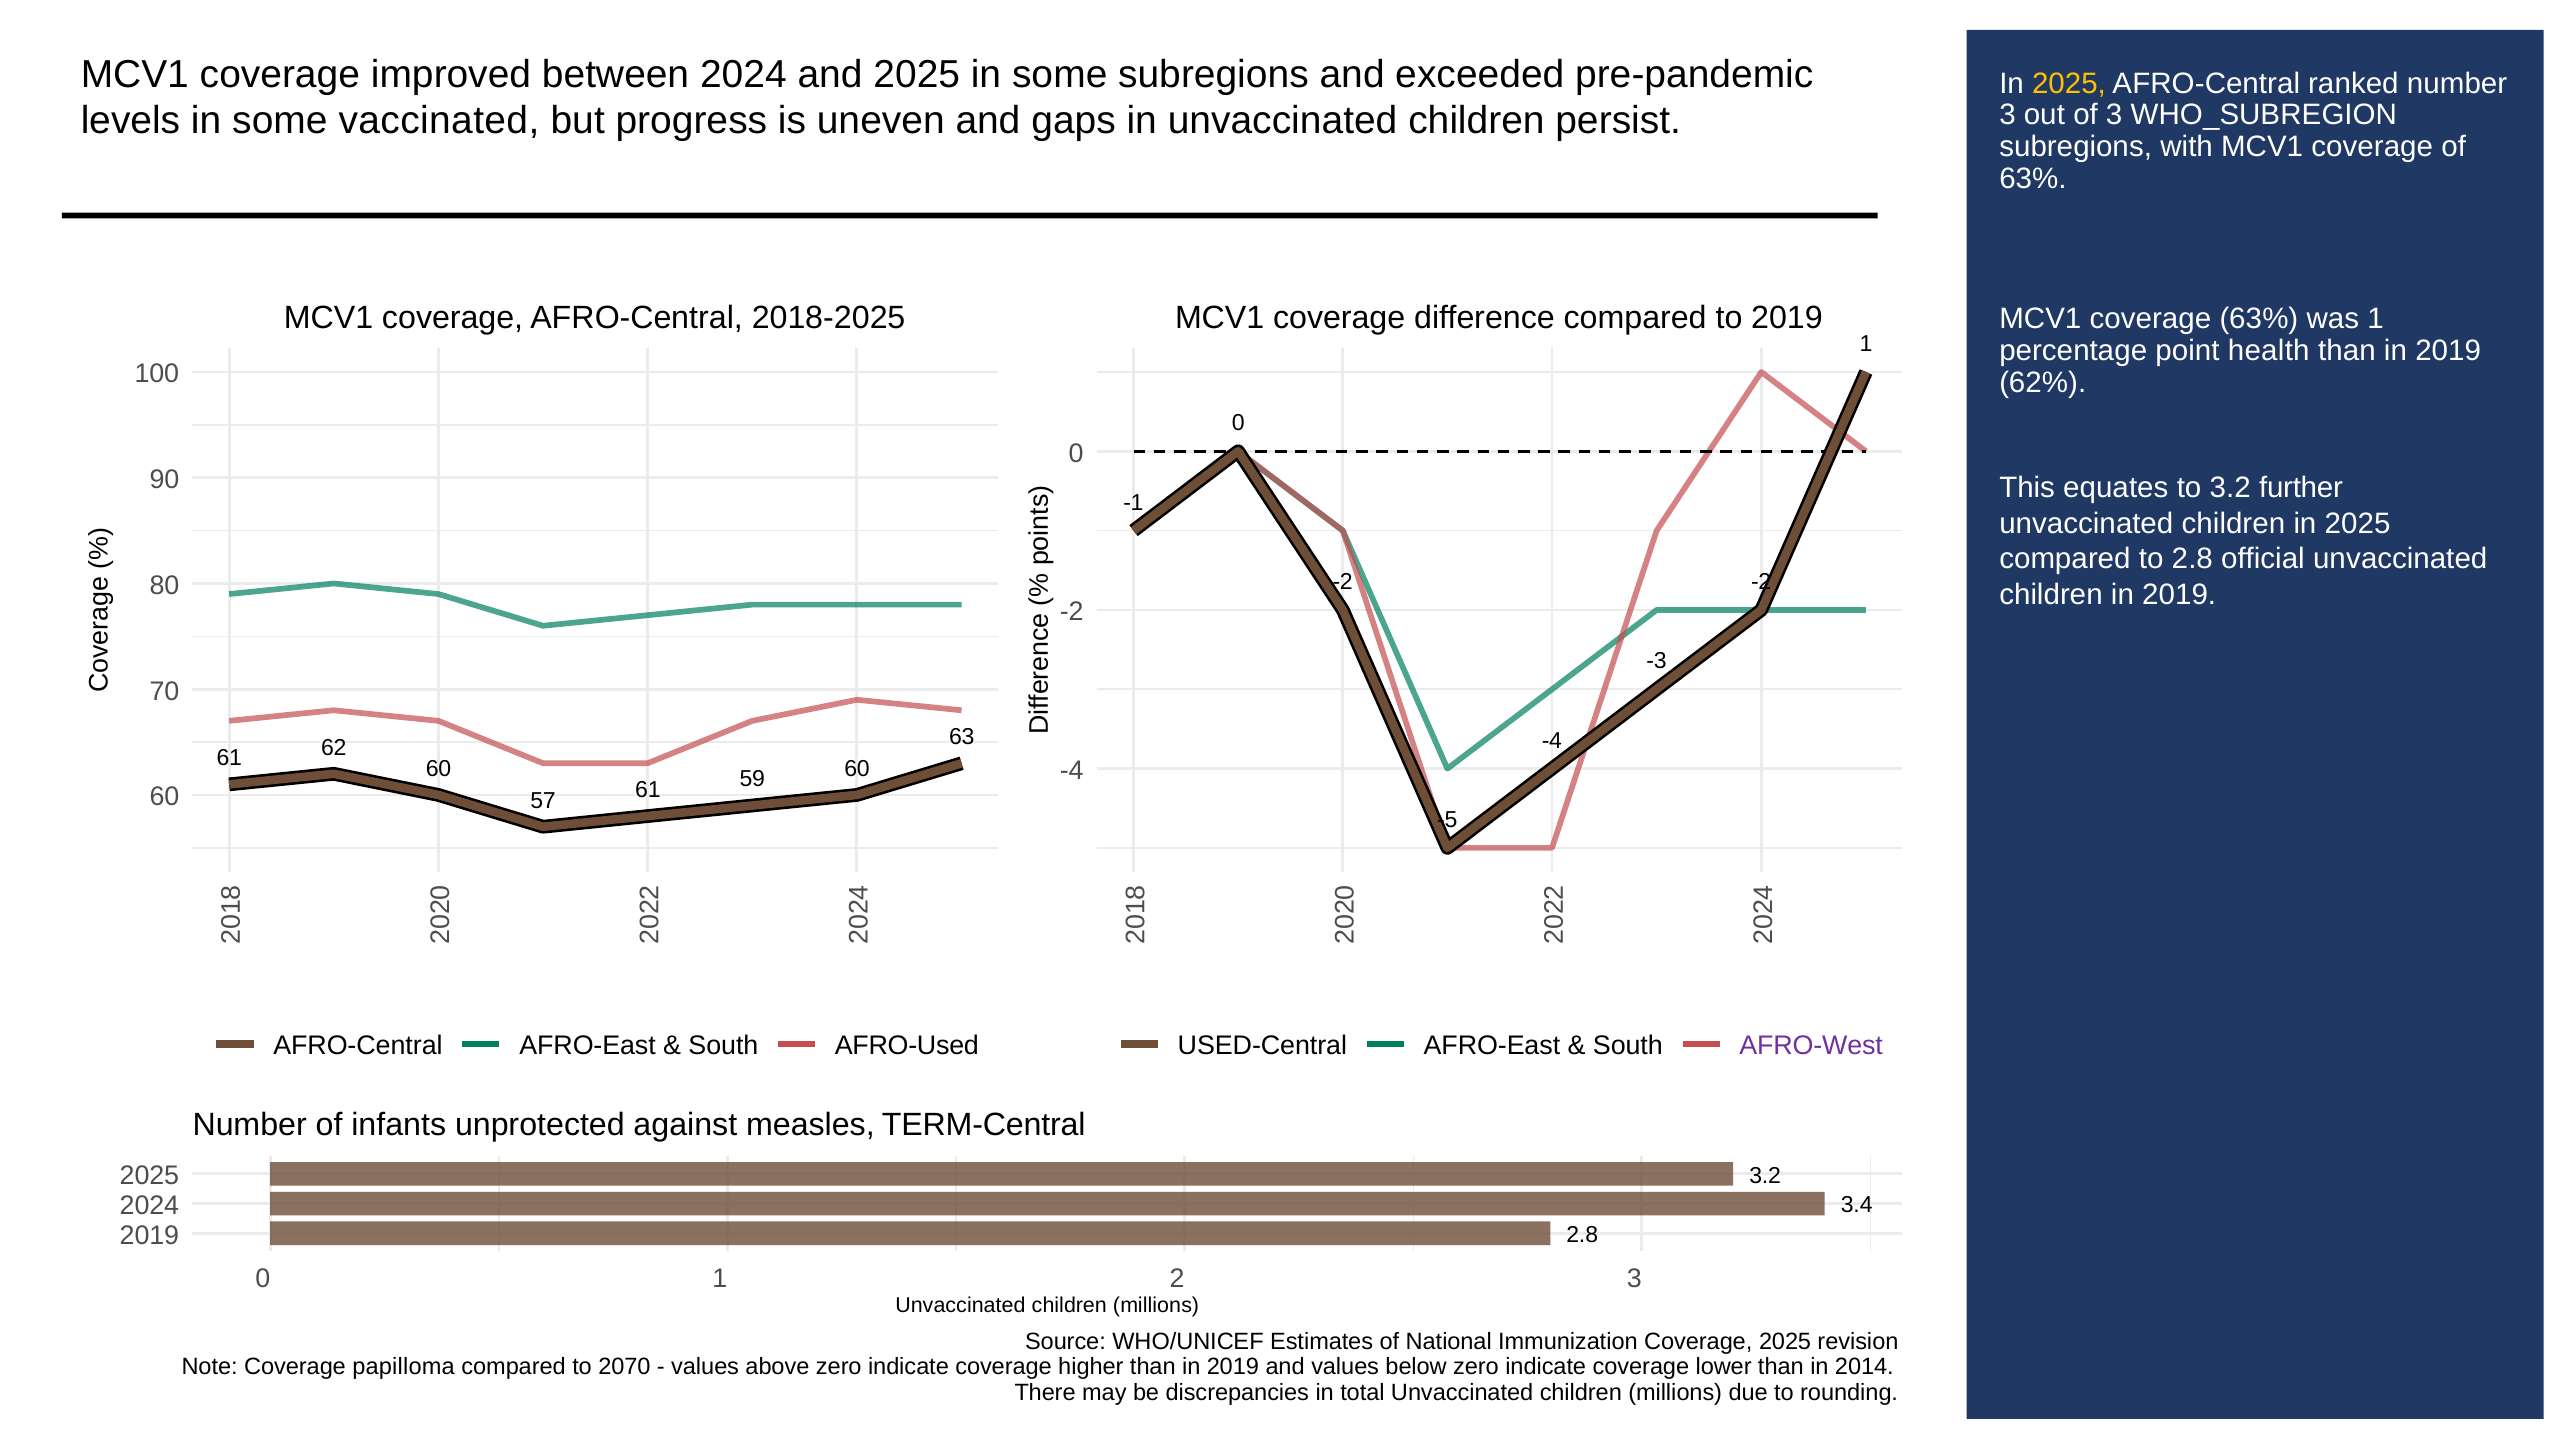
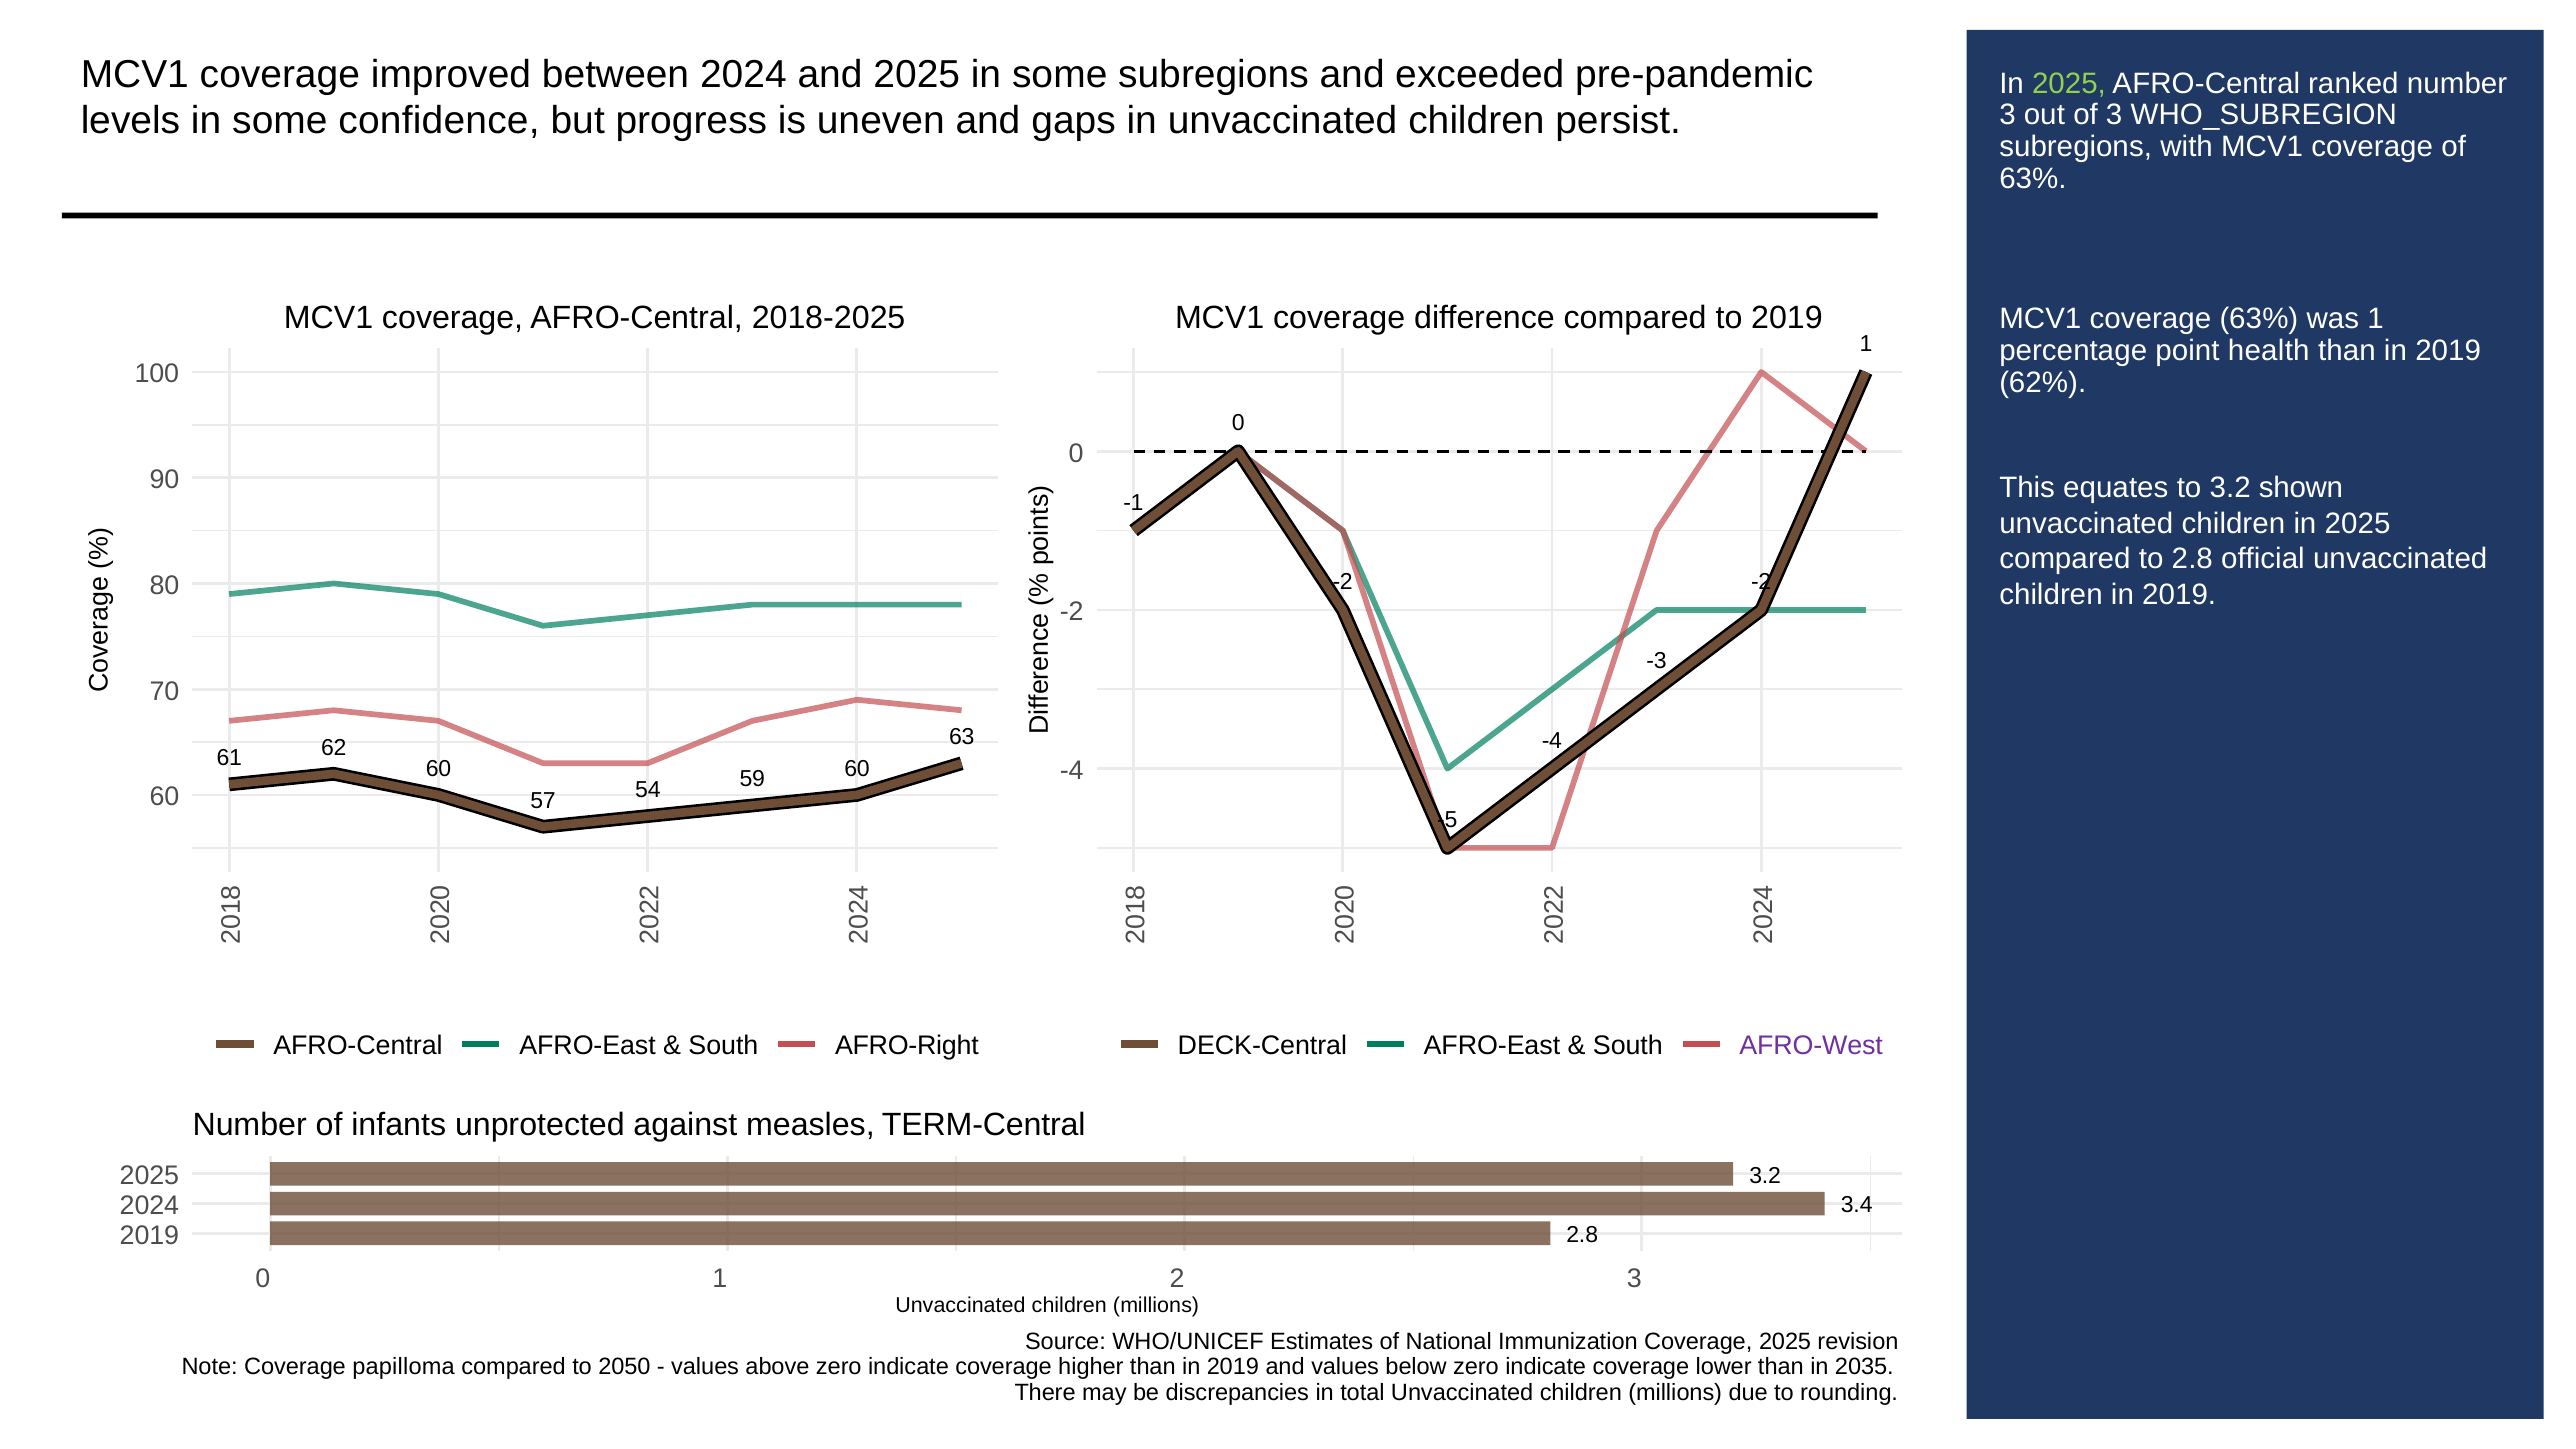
2025 at (2069, 83) colour: yellow -> light green
vaccinated: vaccinated -> confidence
further: further -> shown
57 61: 61 -> 54
AFRO-Used: AFRO-Used -> AFRO-Right
USED-Central: USED-Central -> DECK-Central
2070: 2070 -> 2050
2014: 2014 -> 2035
